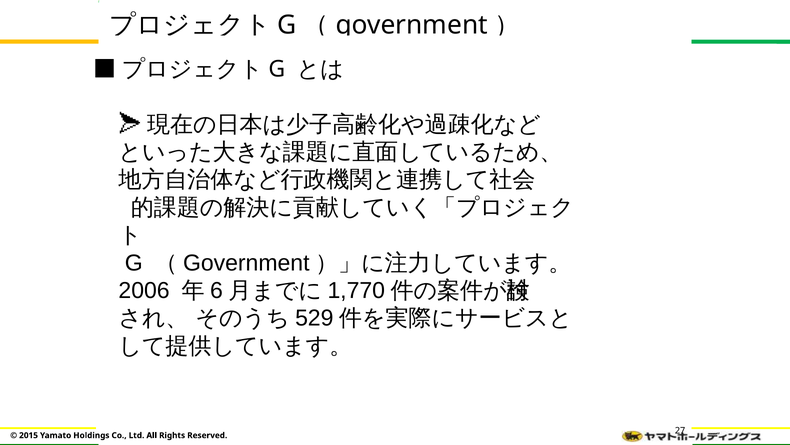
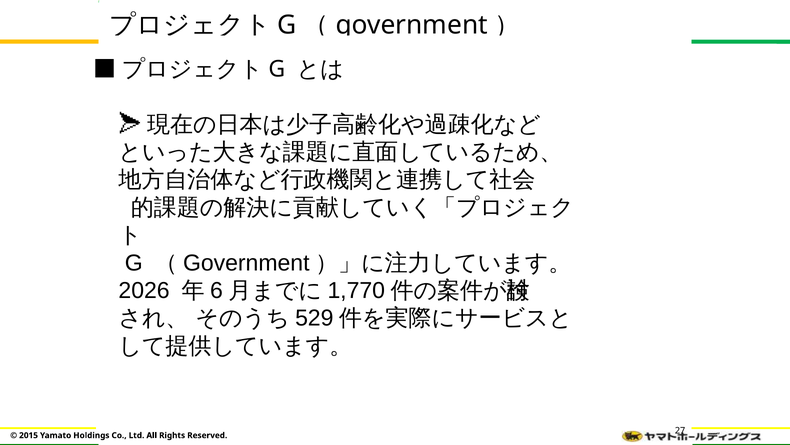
2006: 2006 -> 2026
